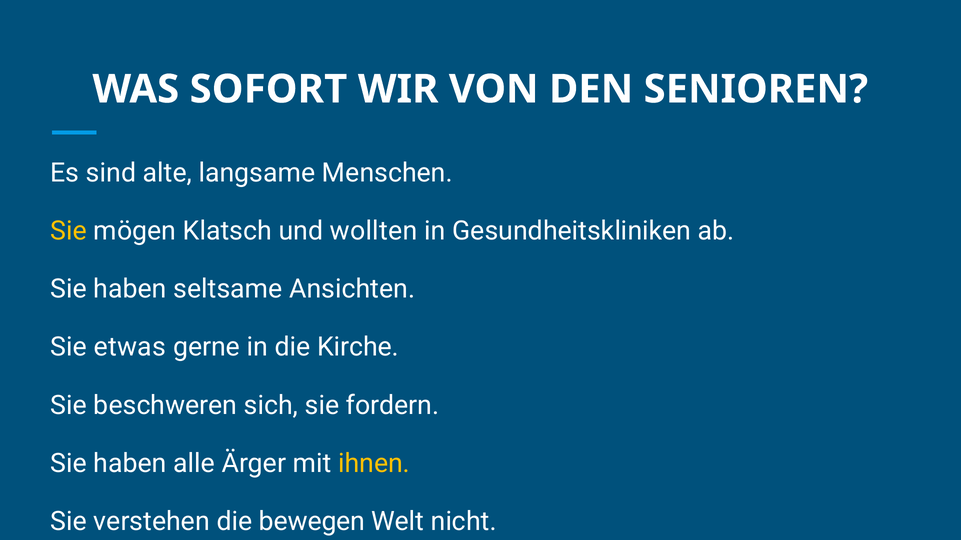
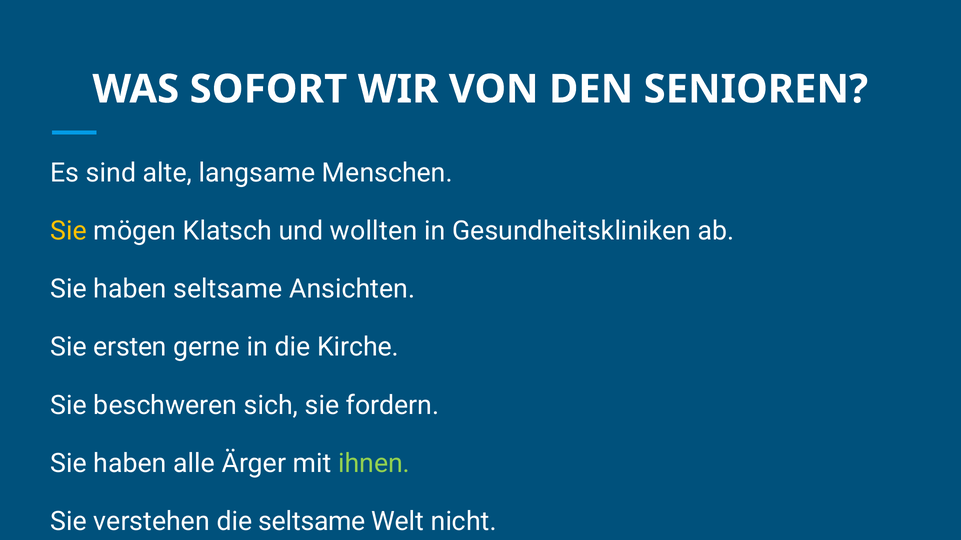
etwas: etwas -> ersten
ihnen colour: yellow -> light green
die bewegen: bewegen -> seltsame
